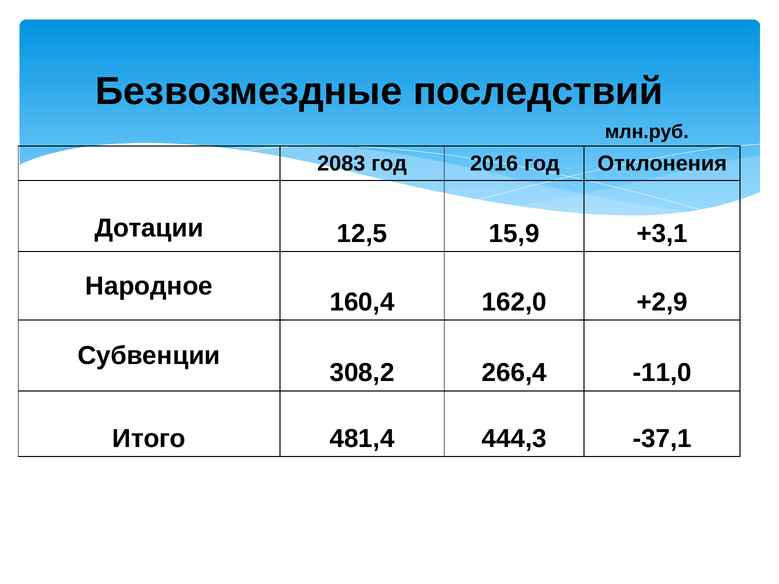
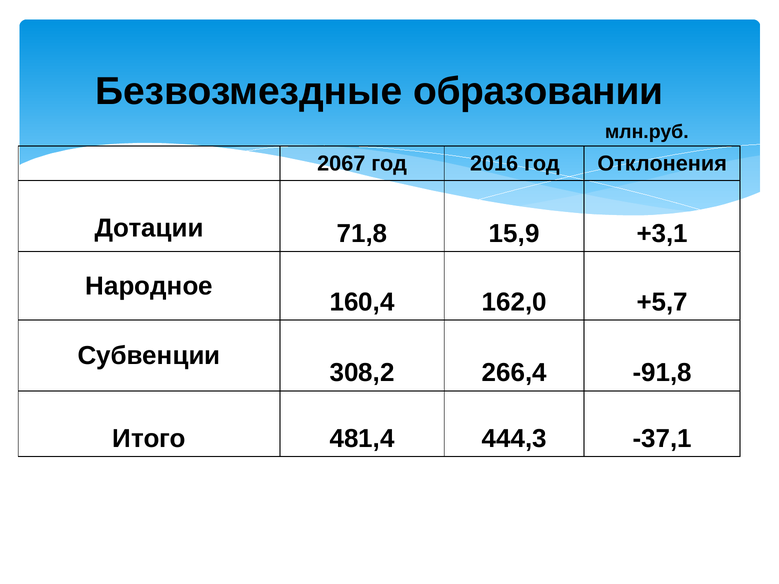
последствий: последствий -> образовании
2083: 2083 -> 2067
12,5: 12,5 -> 71,8
+2,9: +2,9 -> +5,7
-11,0: -11,0 -> -91,8
